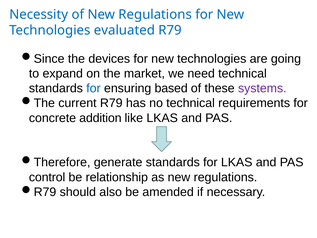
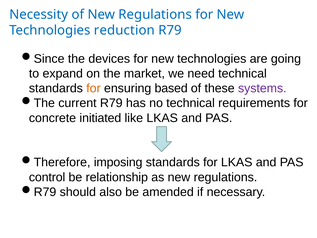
evaluated: evaluated -> reduction
for at (93, 88) colour: blue -> orange
addition: addition -> initiated
generate: generate -> imposing
